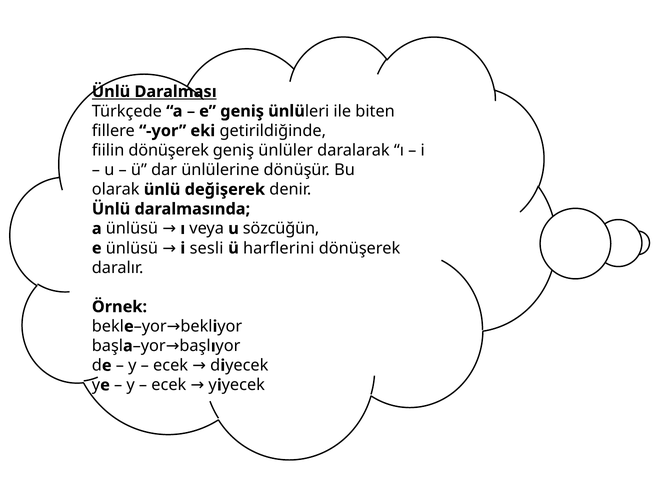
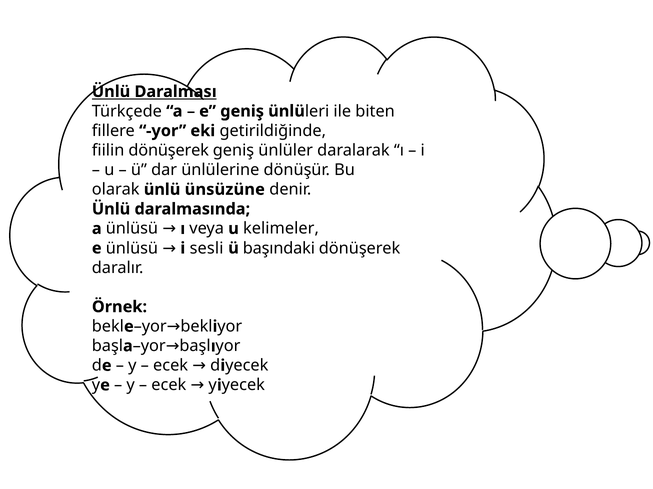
değişerek: değişerek -> ünsüzüne
sözcüğün: sözcüğün -> kelimeler
harflerini: harflerini -> başındaki
